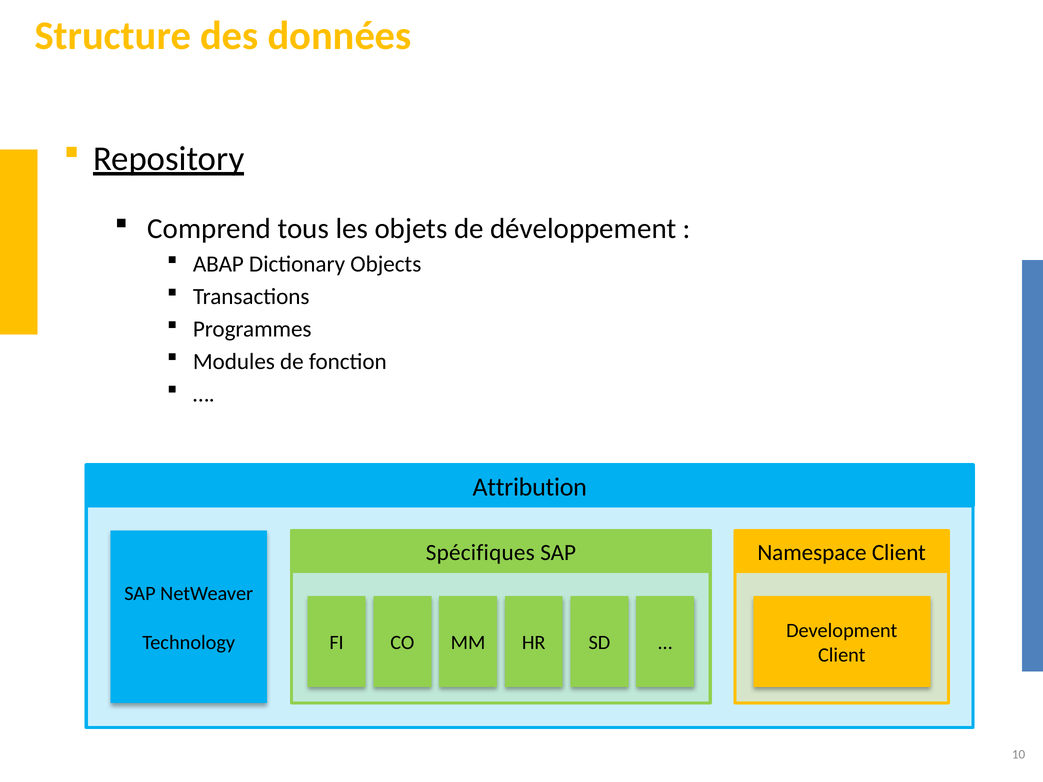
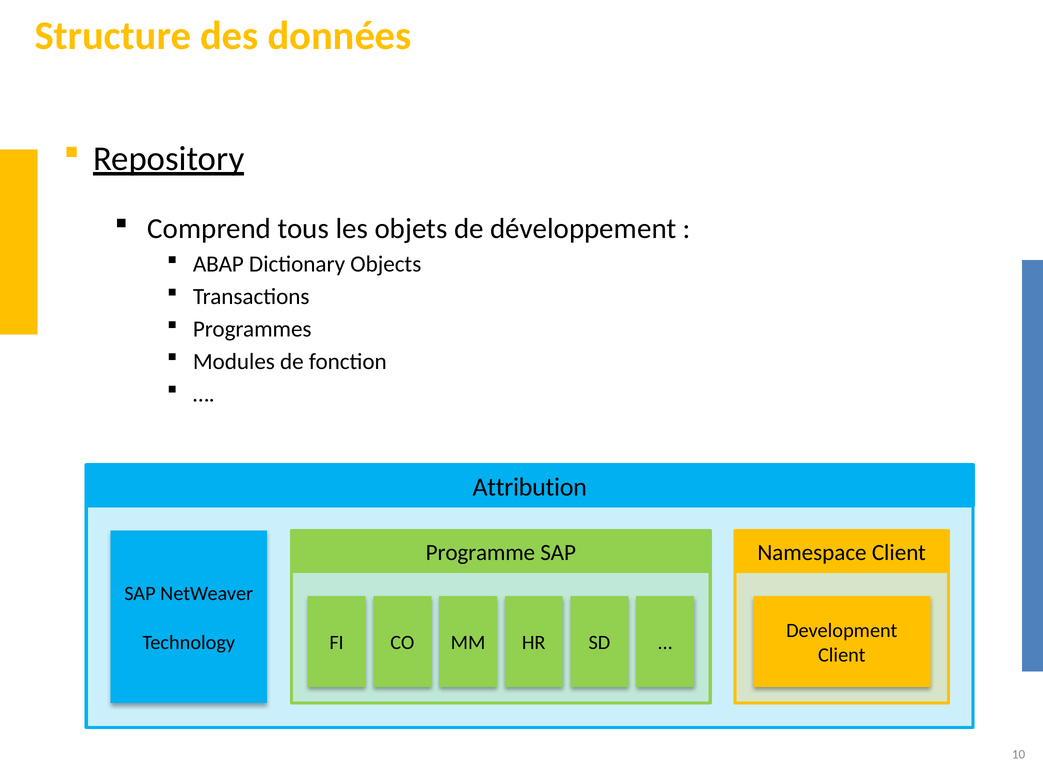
Spécifiques: Spécifiques -> Programme
